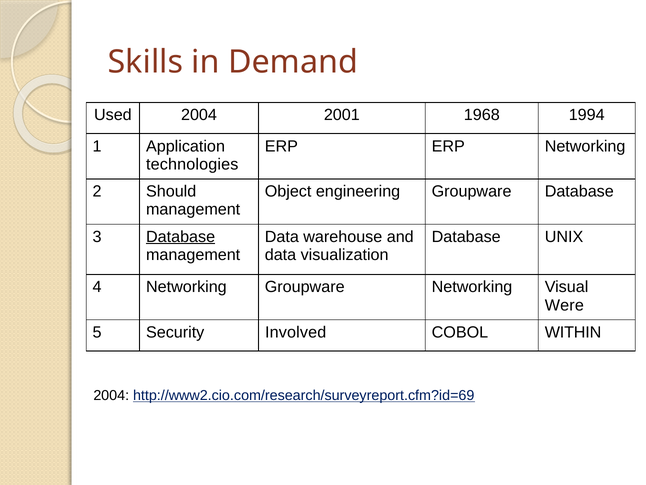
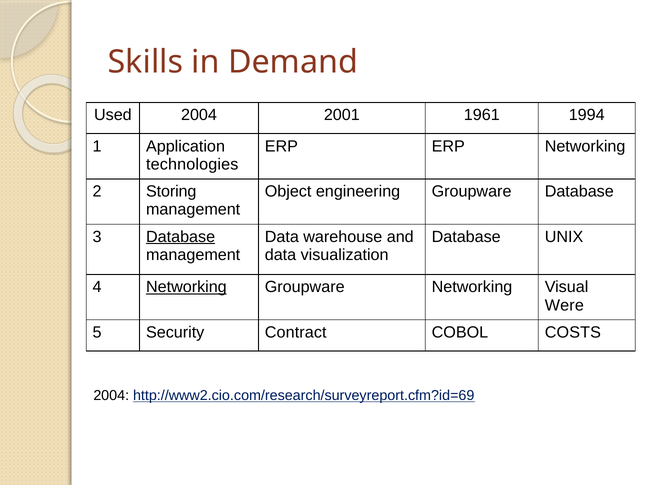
1968: 1968 -> 1961
Should: Should -> Storing
Networking at (186, 287) underline: none -> present
Involved: Involved -> Contract
WITHIN: WITHIN -> COSTS
